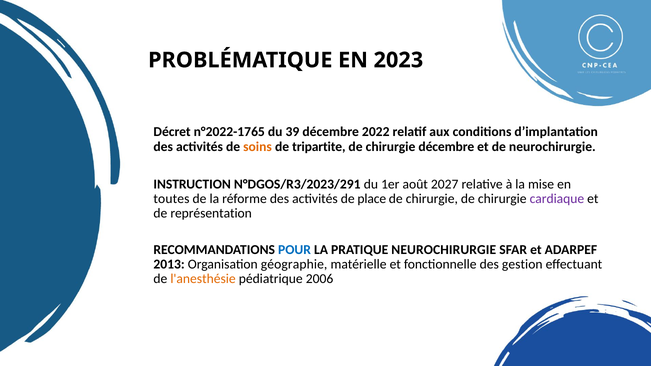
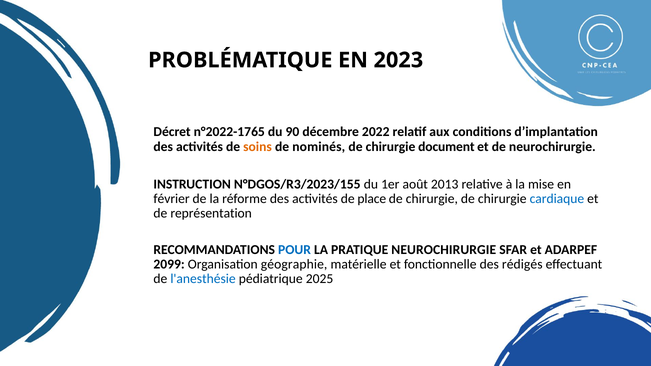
39: 39 -> 90
tripartite: tripartite -> nominés
chirurgie décembre: décembre -> document
N°DGOS/R3/2023/291: N°DGOS/R3/2023/291 -> N°DGOS/R3/2023/155
2027: 2027 -> 2013
toutes: toutes -> février
cardiaque colour: purple -> blue
2013: 2013 -> 2099
gestion: gestion -> rédigés
l'anesthésie colour: orange -> blue
2006: 2006 -> 2025
